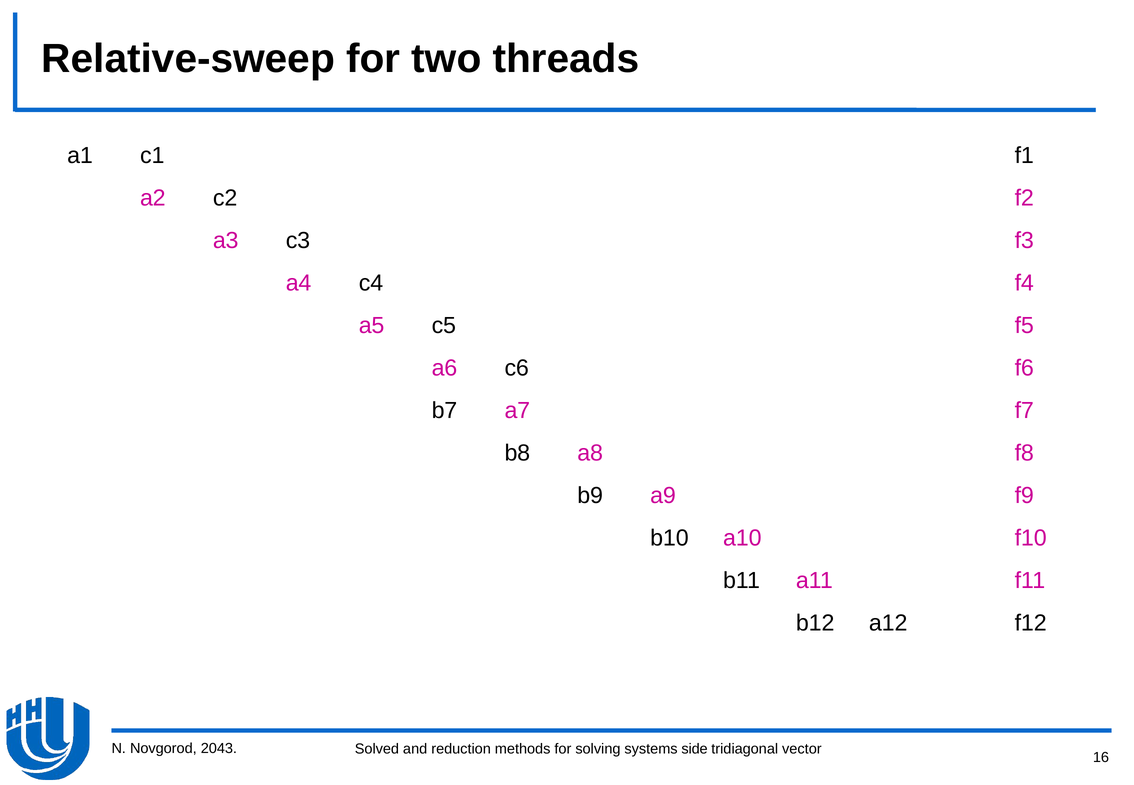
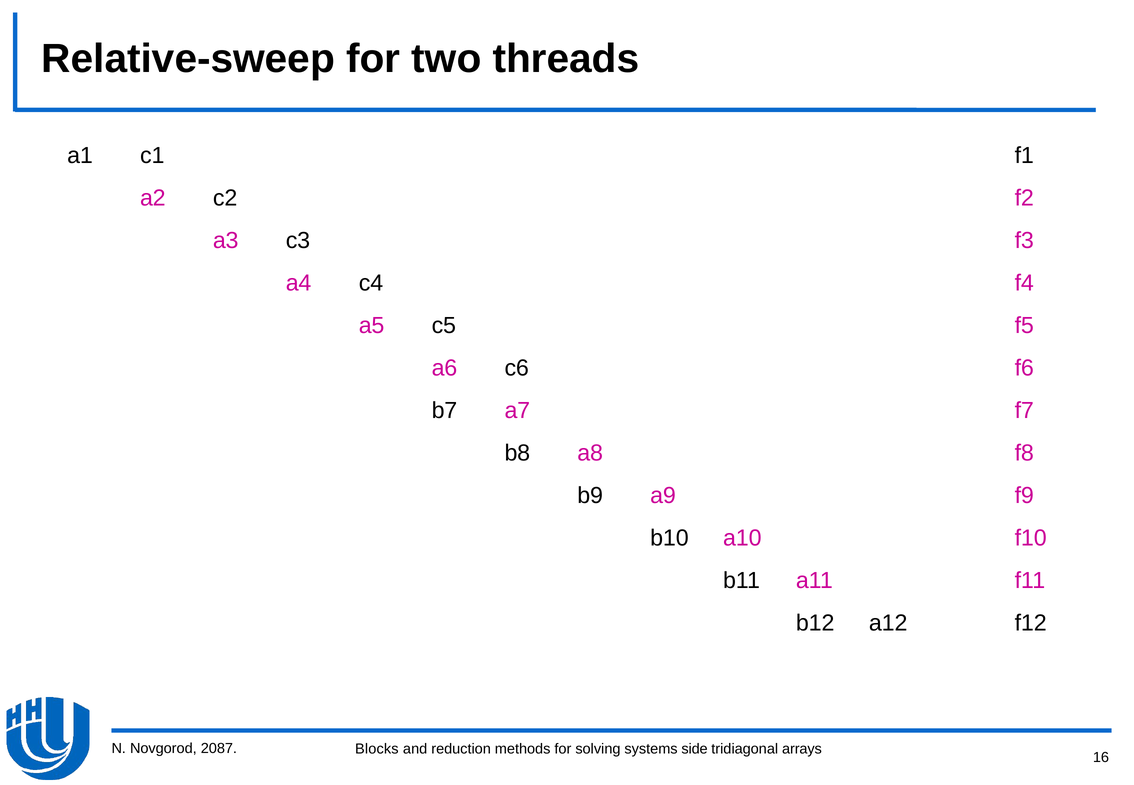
2043: 2043 -> 2087
Solved: Solved -> Blocks
vector: vector -> arrays
